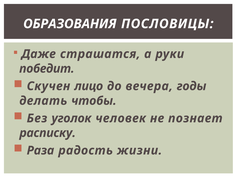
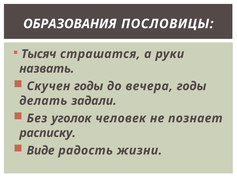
Даже: Даже -> Тысяч
победит: победит -> назвать
Скучен лицо: лицо -> годы
чтобы: чтобы -> задали
Раза: Раза -> Виде
